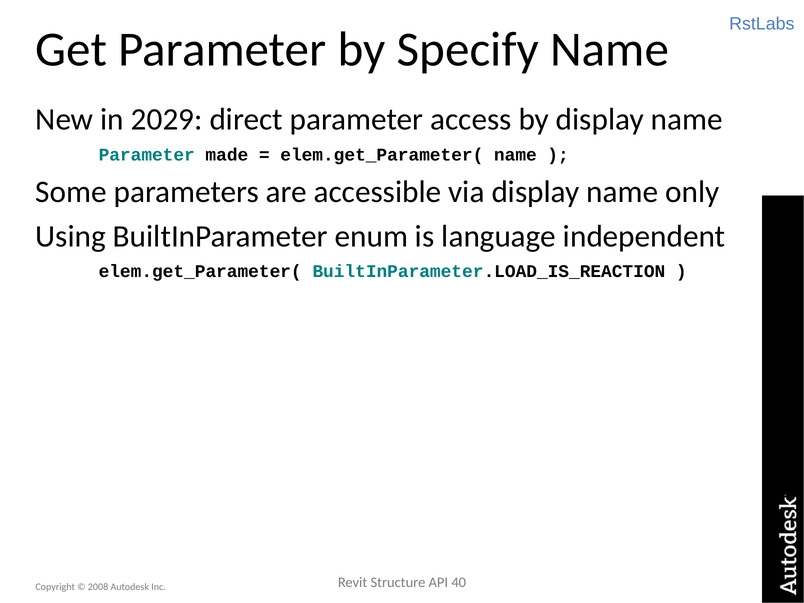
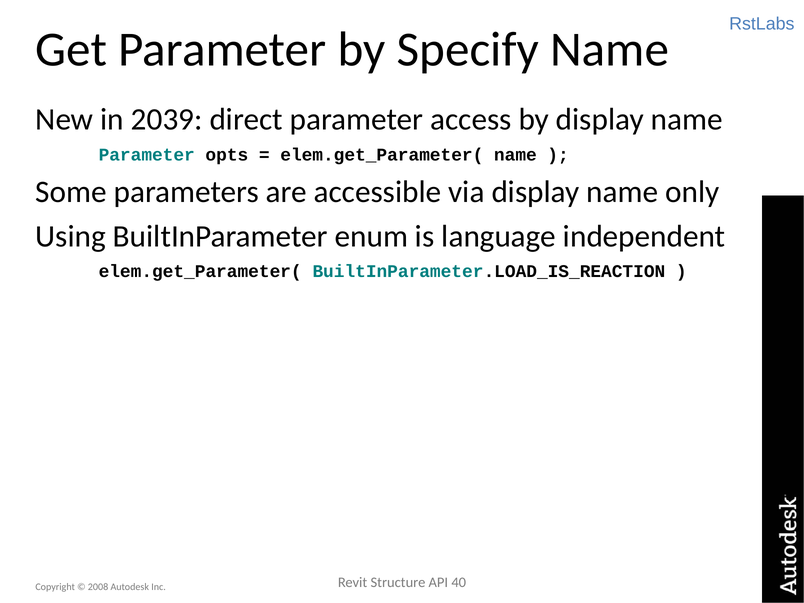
2029: 2029 -> 2039
made: made -> opts
